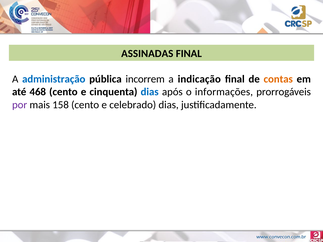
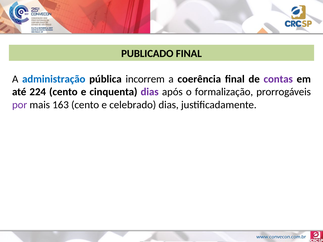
ASSINADAS: ASSINADAS -> PUBLICADO
indicação: indicação -> coerência
contas colour: orange -> purple
468: 468 -> 224
dias at (150, 92) colour: blue -> purple
informações: informações -> formalização
158: 158 -> 163
